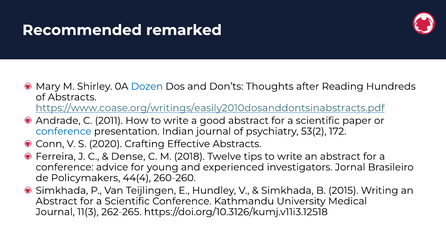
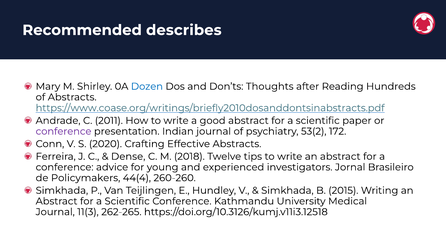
remarked: remarked -> describes
https://www.coase.org/writings/easily2010dosanddontsinabstracts.pdf: https://www.coase.org/writings/easily2010dosanddontsinabstracts.pdf -> https://www.coase.org/writings/briefly2010dosanddontsinabstracts.pdf
conference at (64, 131) colour: blue -> purple
